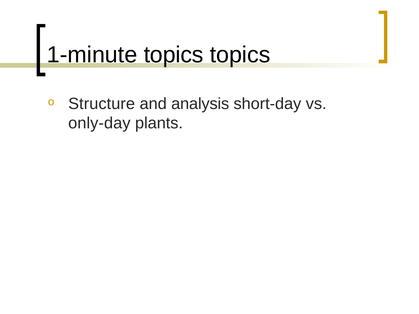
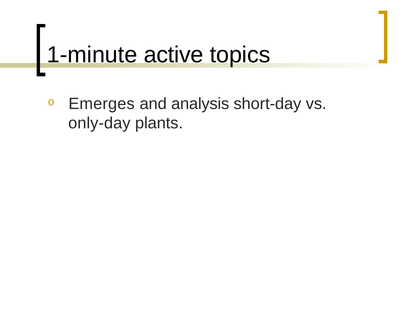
1-minute topics: topics -> active
Structure: Structure -> Emerges
